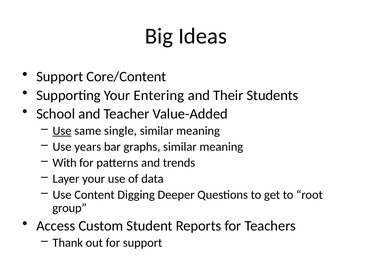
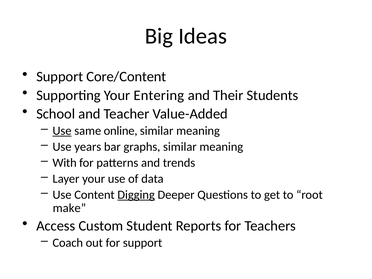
single: single -> online
Digging underline: none -> present
group: group -> make
Thank: Thank -> Coach
